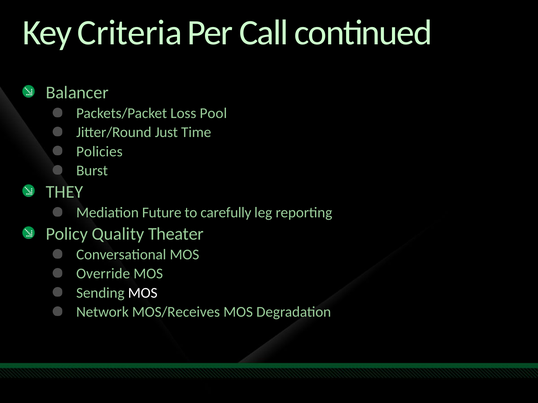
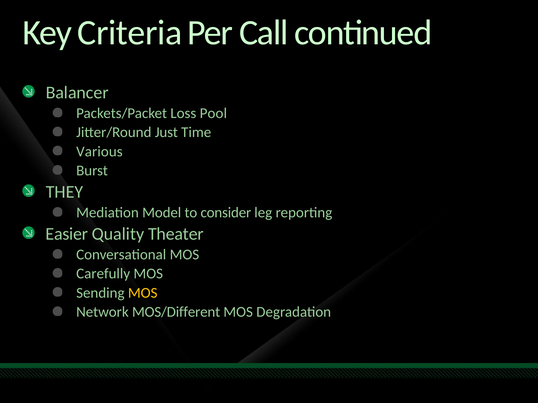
Policies: Policies -> Various
Future: Future -> Model
carefully: carefully -> consider
Policy: Policy -> Easier
Override: Override -> Carefully
MOS at (143, 293) colour: white -> yellow
MOS/Receives: MOS/Receives -> MOS/Different
